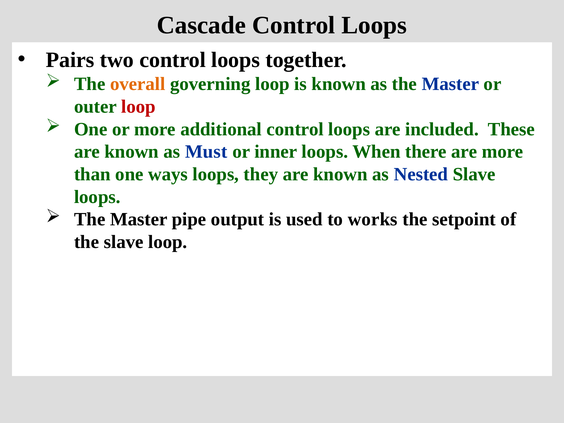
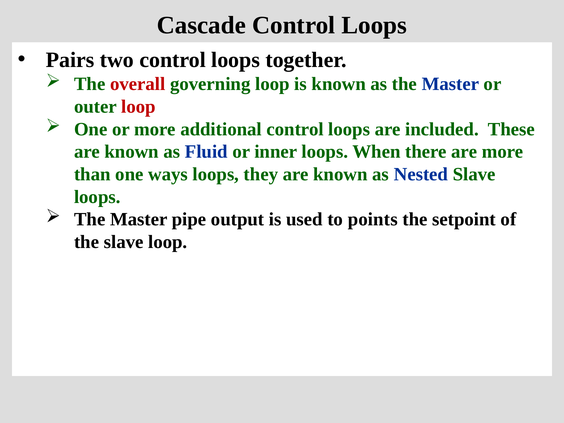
overall colour: orange -> red
Must: Must -> Fluid
works: works -> points
